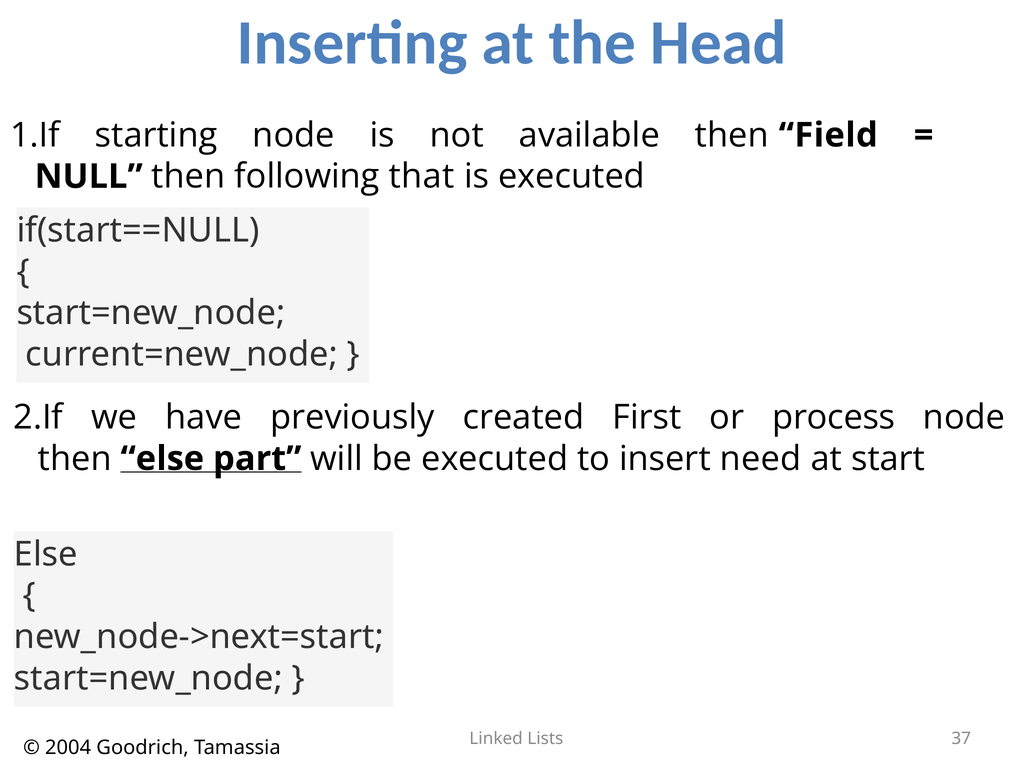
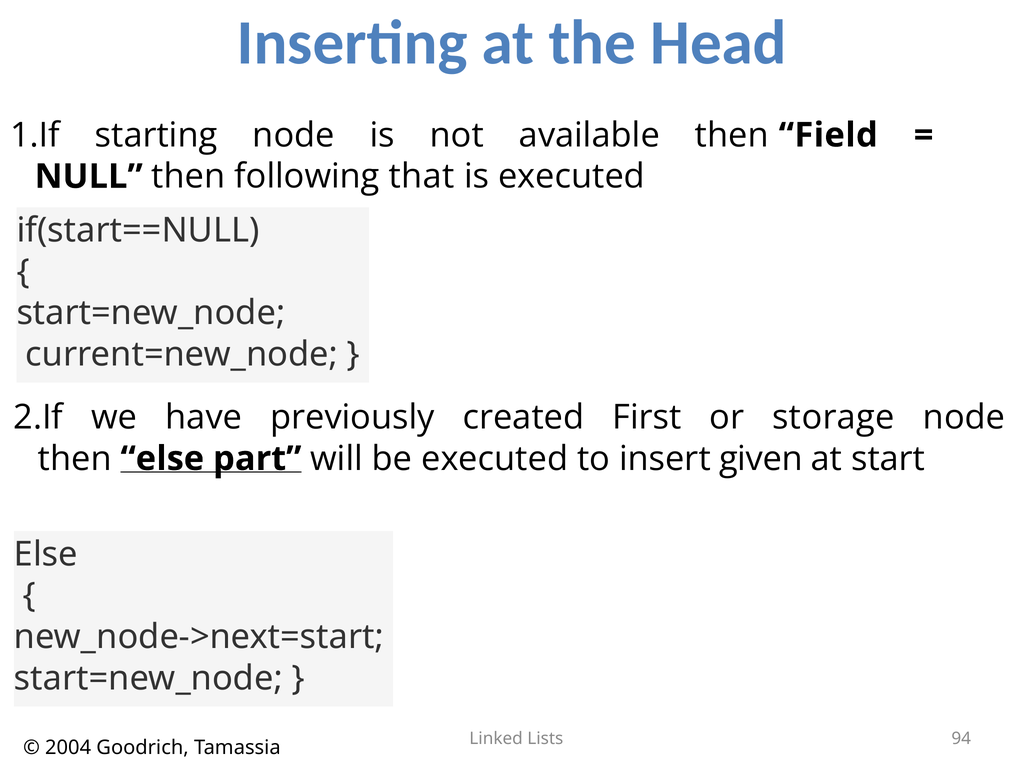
process: process -> storage
need: need -> given
37: 37 -> 94
